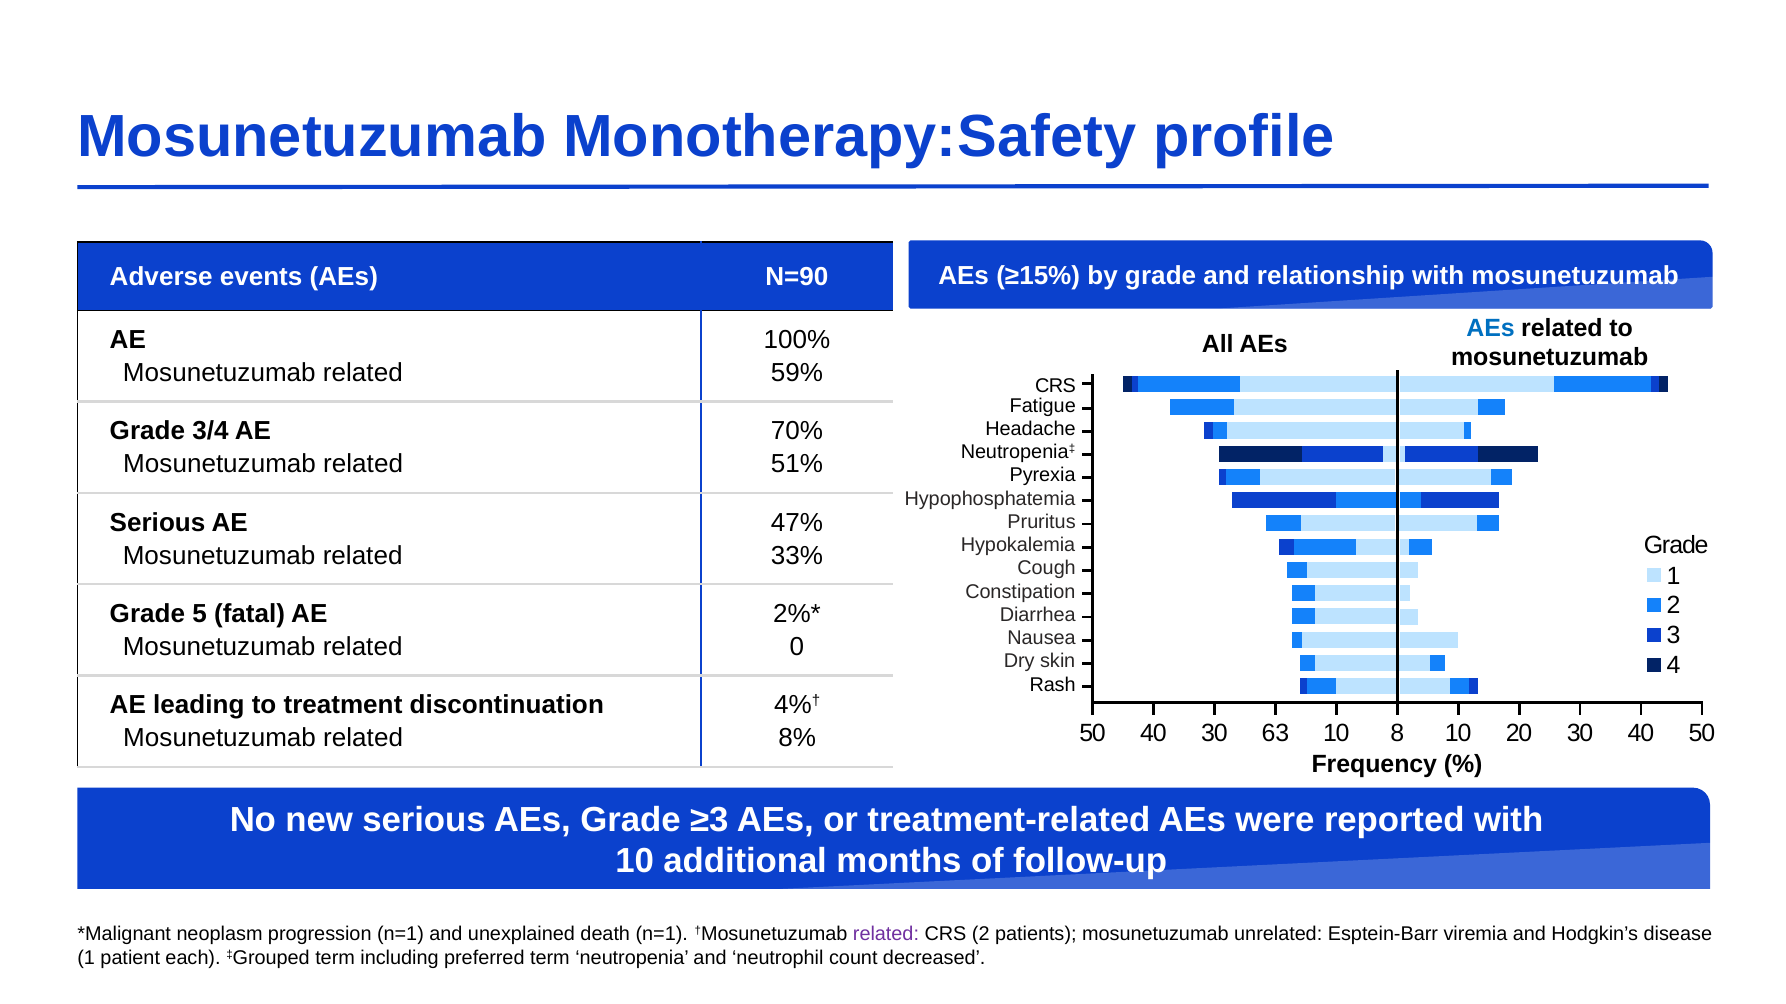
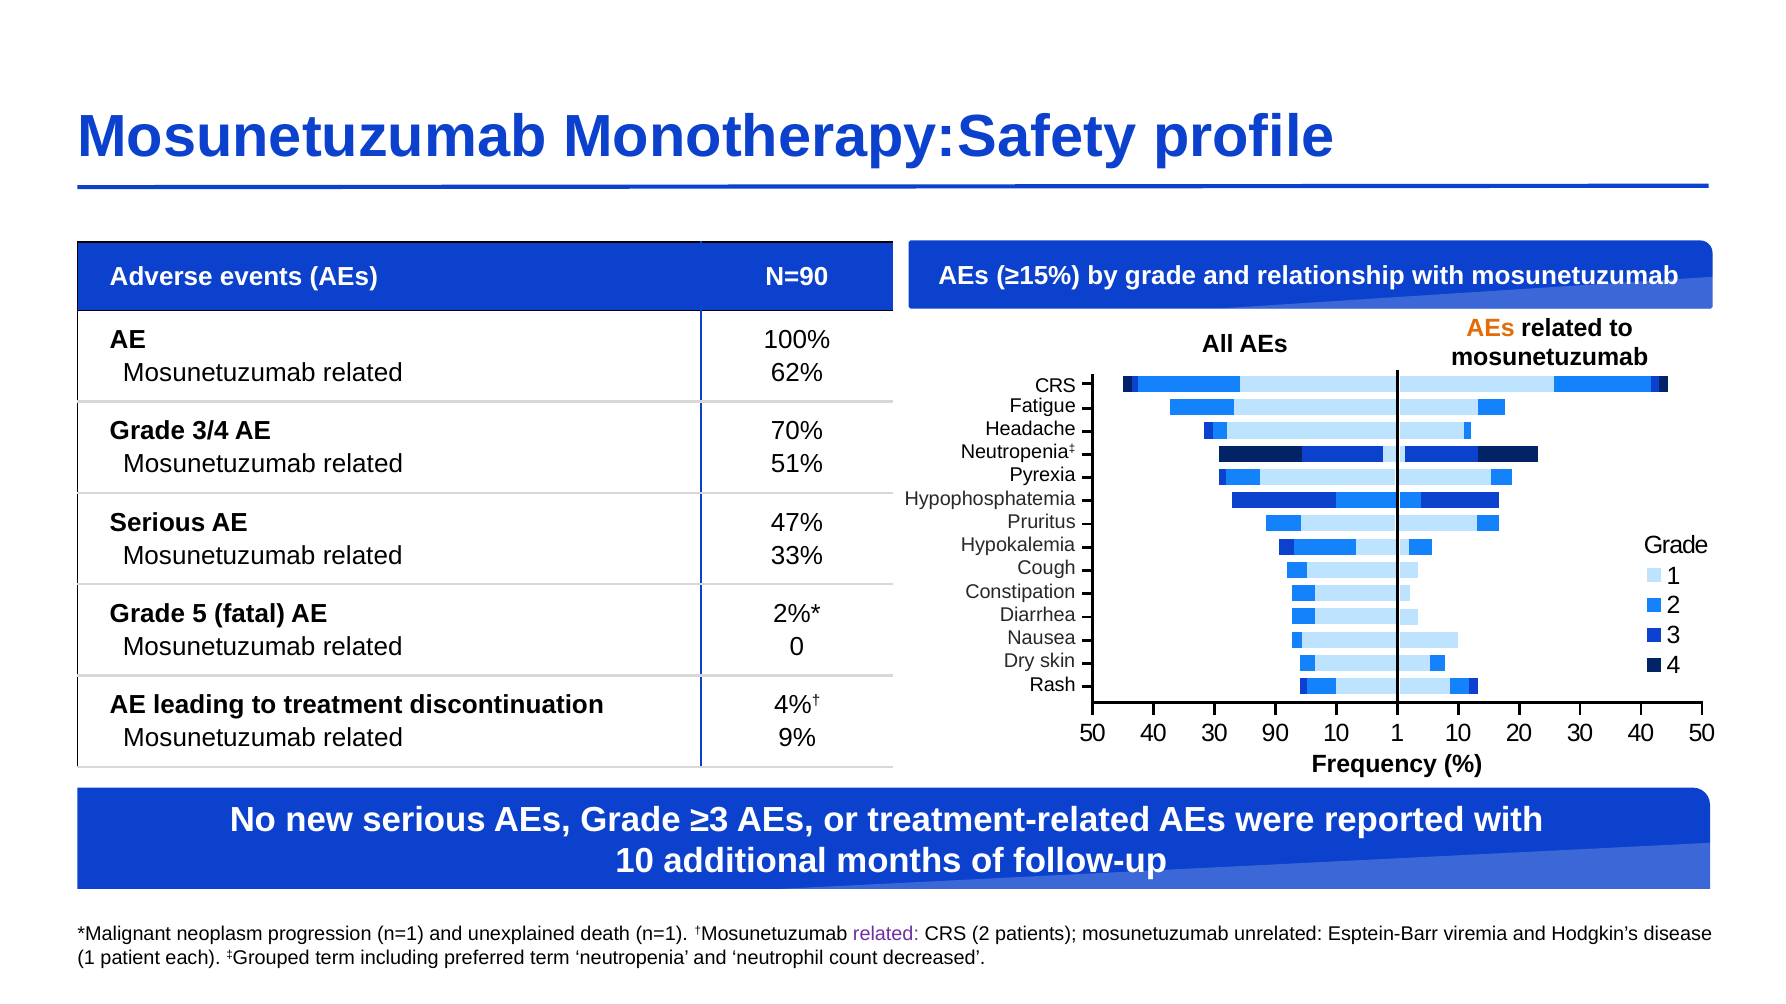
AEs at (1490, 328) colour: blue -> orange
59%: 59% -> 62%
63: 63 -> 90
10 8: 8 -> 1
8%: 8% -> 9%
